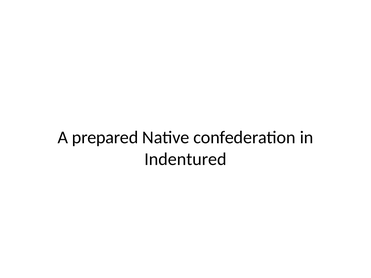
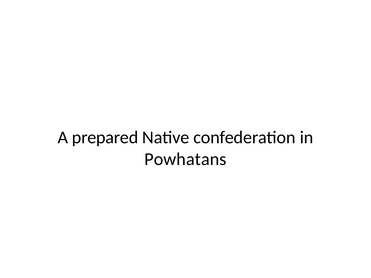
Indentured: Indentured -> Powhatans
